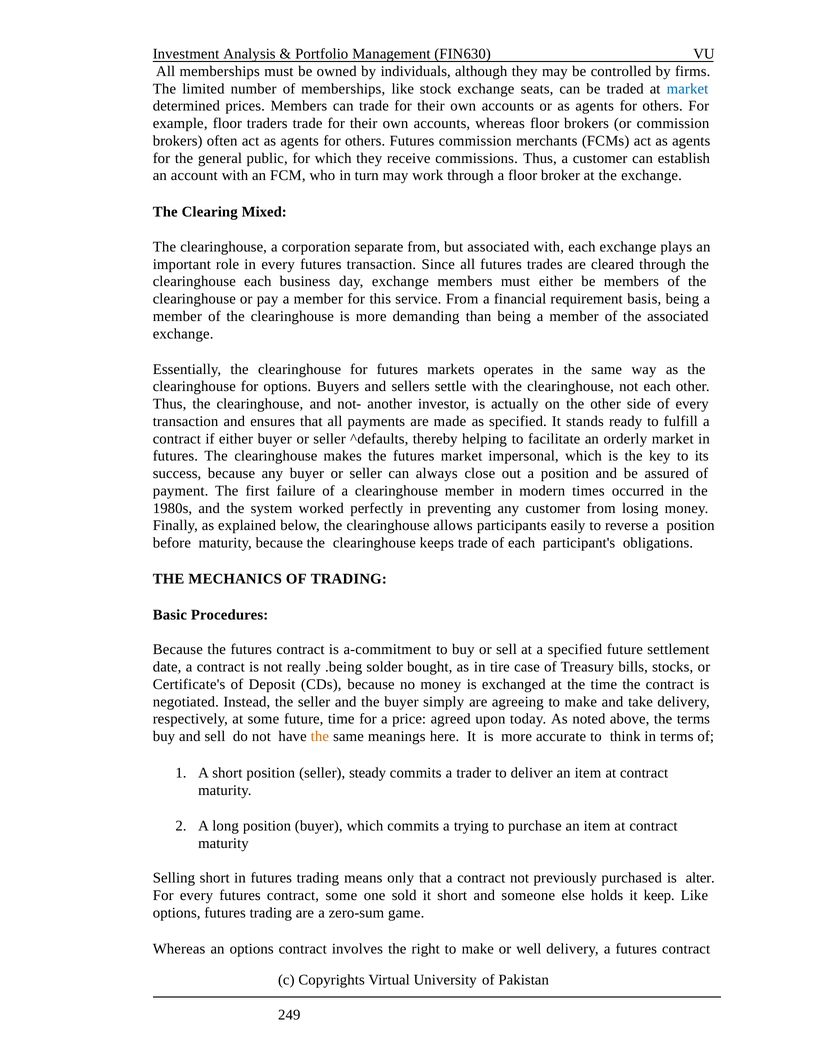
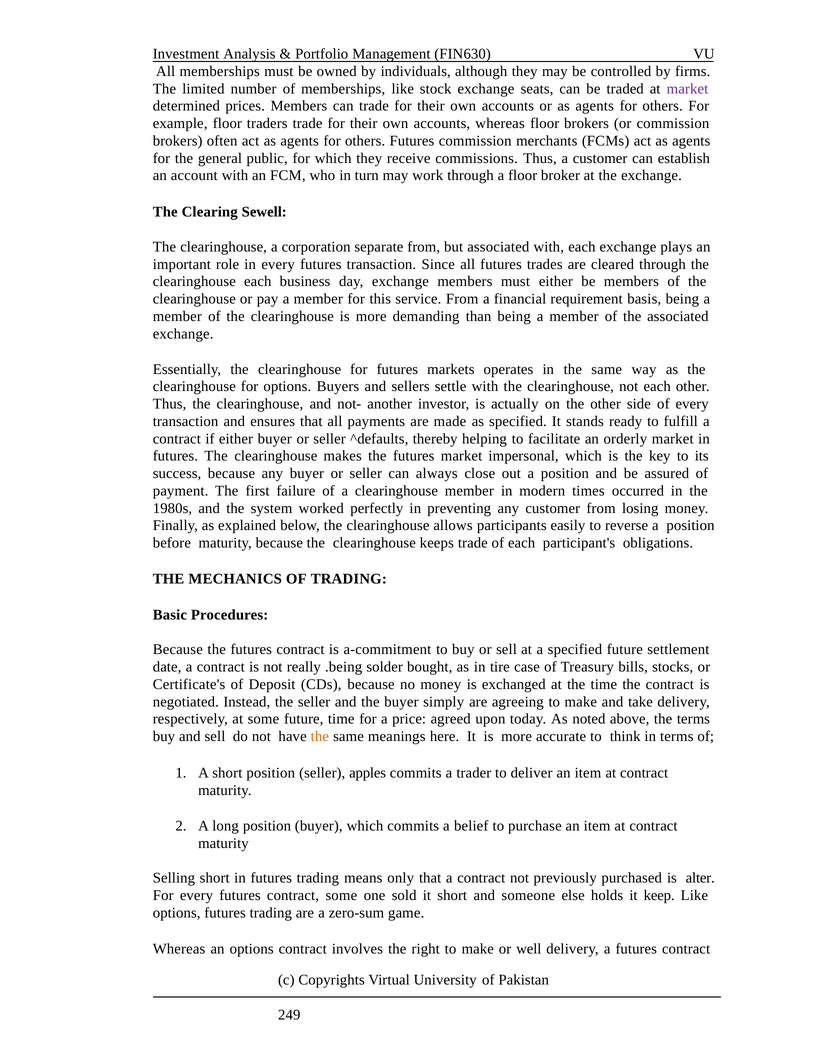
market at (687, 89) colour: blue -> purple
Mixed: Mixed -> Sewell
steady: steady -> apples
trying: trying -> belief
